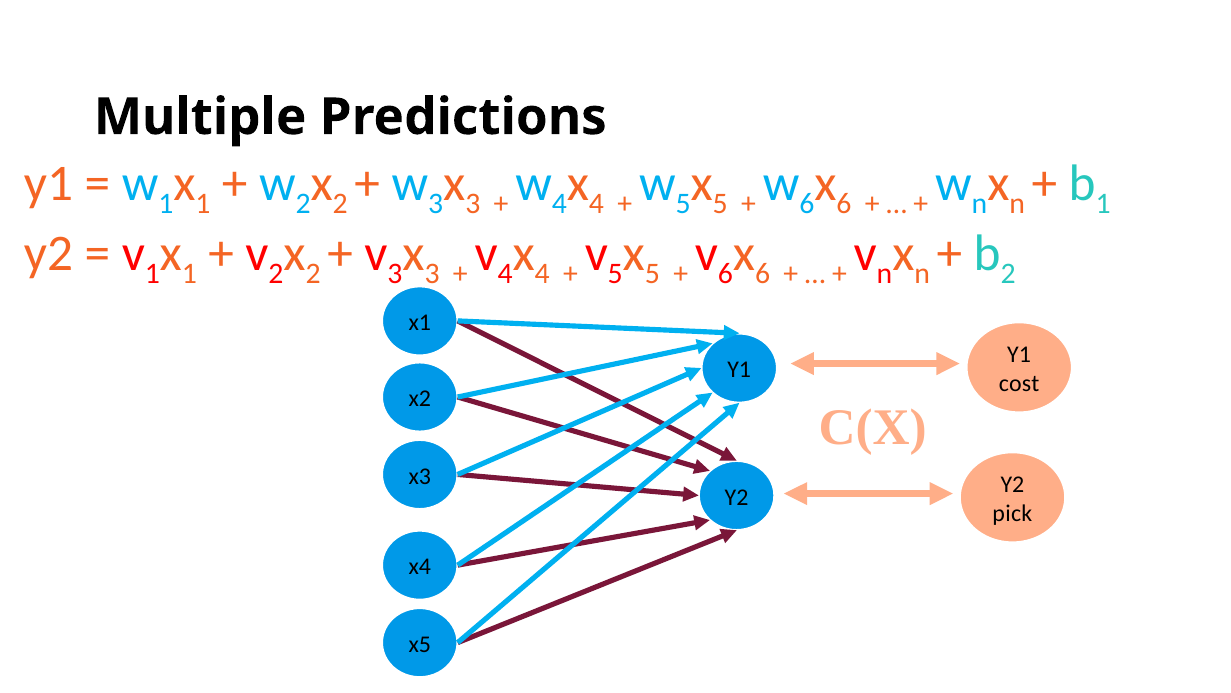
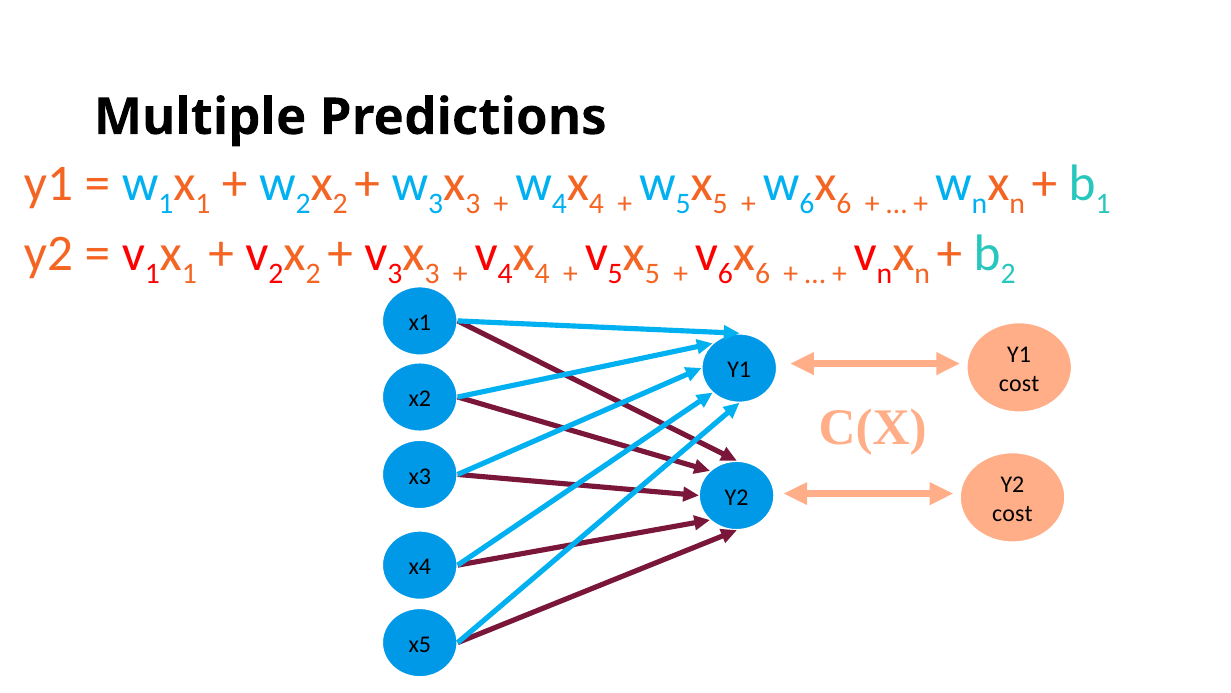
pick at (1012, 513): pick -> cost
